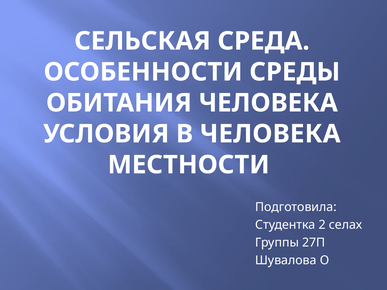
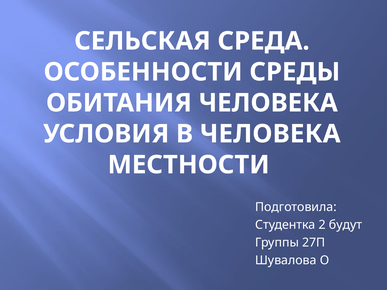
селах: селах -> будут
